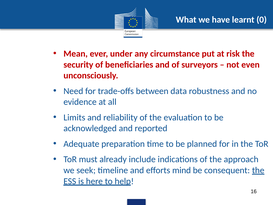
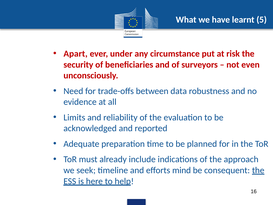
0: 0 -> 5
Mean: Mean -> Apart
